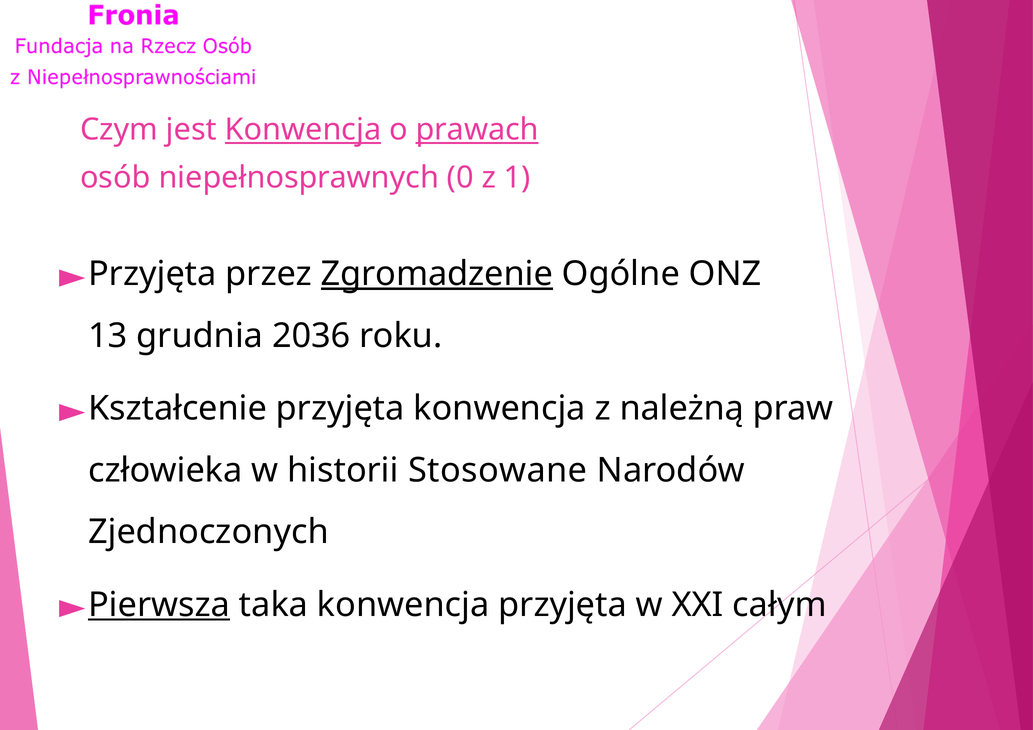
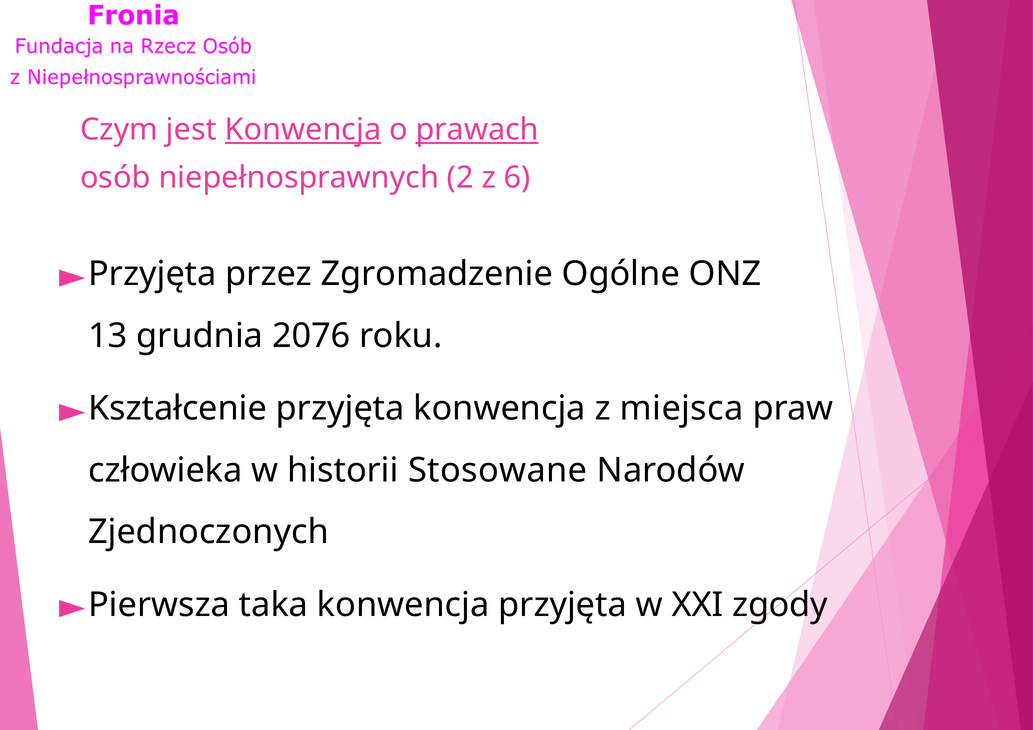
0: 0 -> 2
1: 1 -> 6
Zgromadzenie underline: present -> none
2036: 2036 -> 2076
należną: należną -> miejsca
Pierwsza underline: present -> none
całym: całym -> zgody
